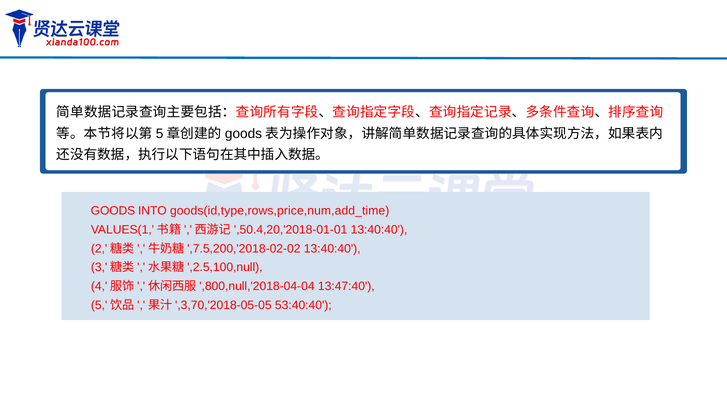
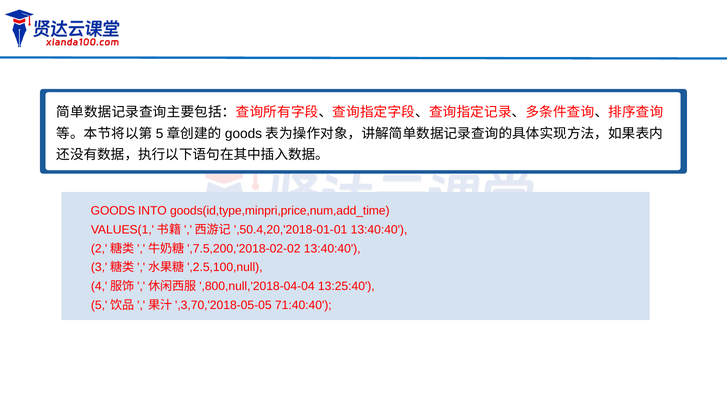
goods(id,type,rows,price,num,add_time: goods(id,type,rows,price,num,add_time -> goods(id,type,minpri,price,num,add_time
13:47:40: 13:47:40 -> 13:25:40
53:40:40: 53:40:40 -> 71:40:40
